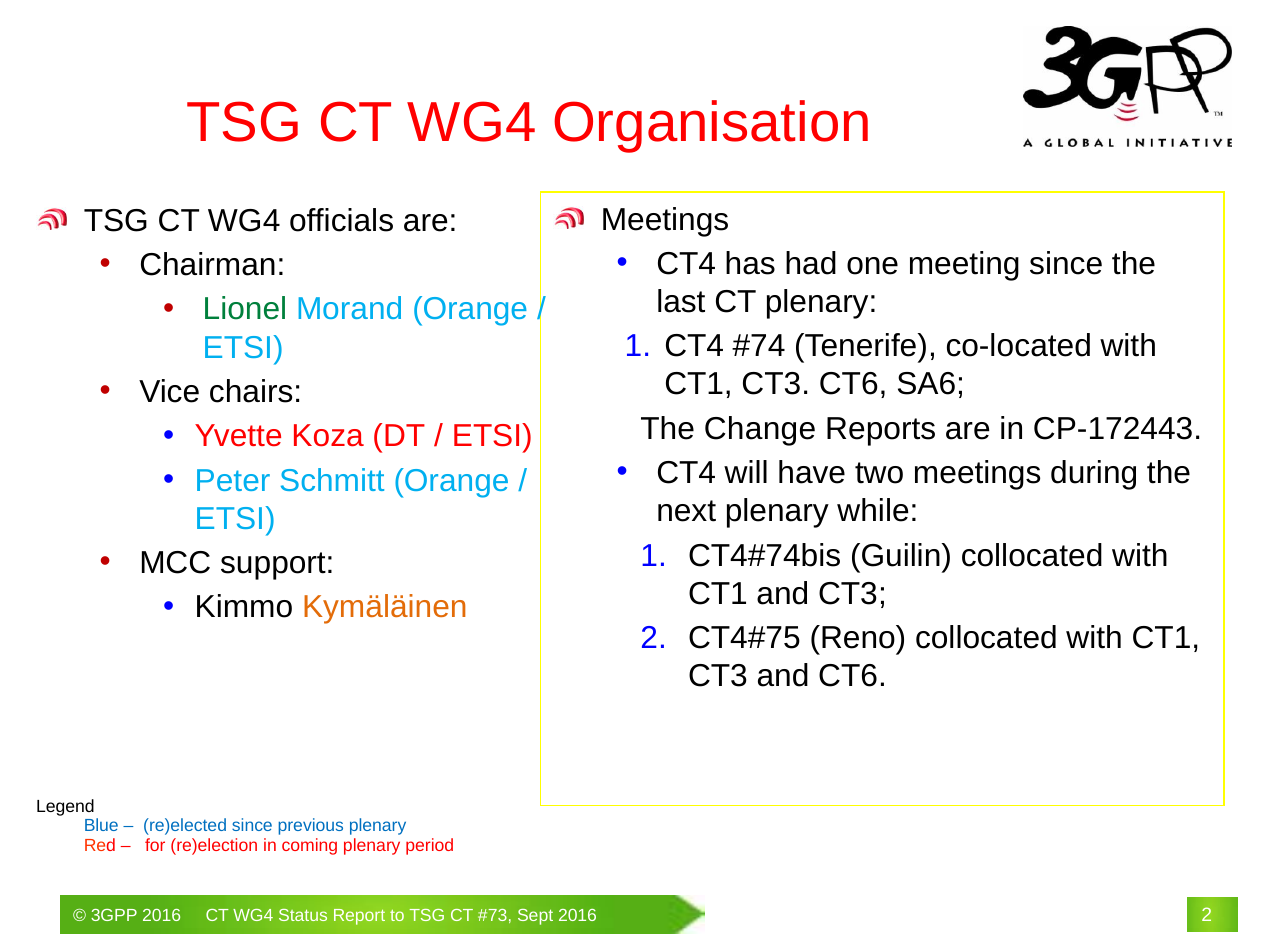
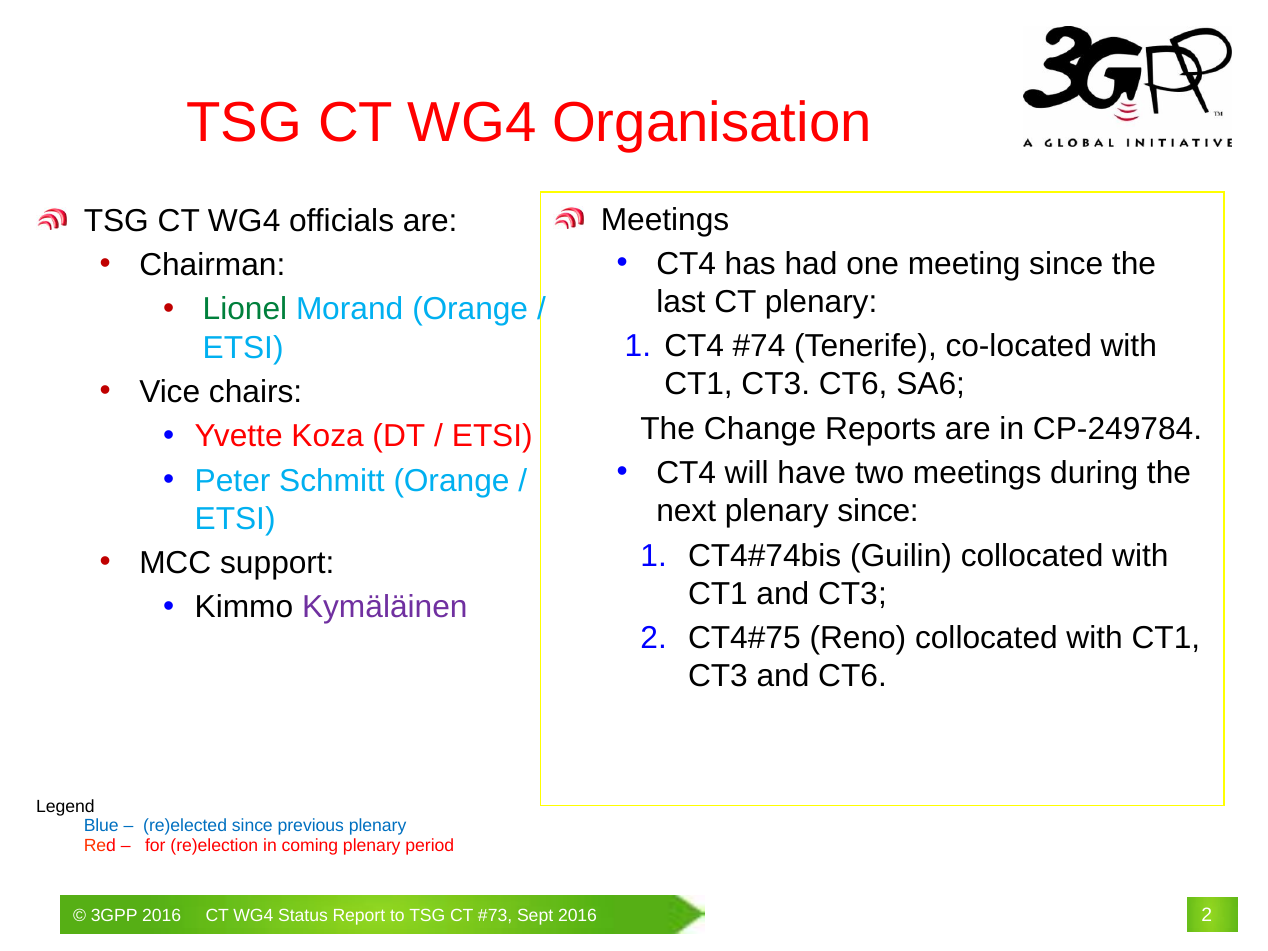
CP-172443: CP-172443 -> CP-249784
plenary while: while -> since
Kymäläinen colour: orange -> purple
